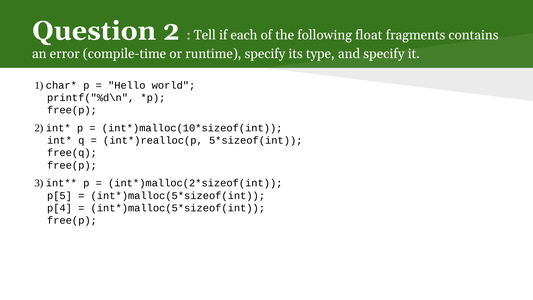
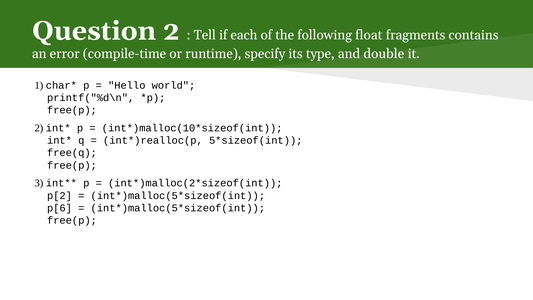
and specify: specify -> double
p[5: p[5 -> p[2
p[4: p[4 -> p[6
